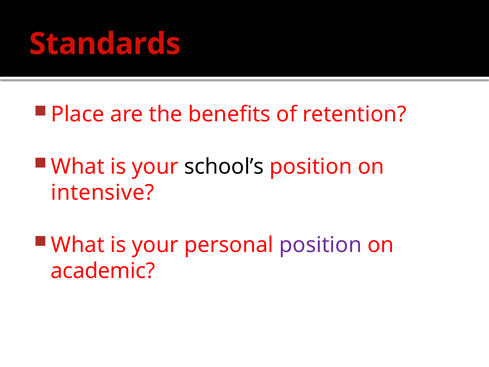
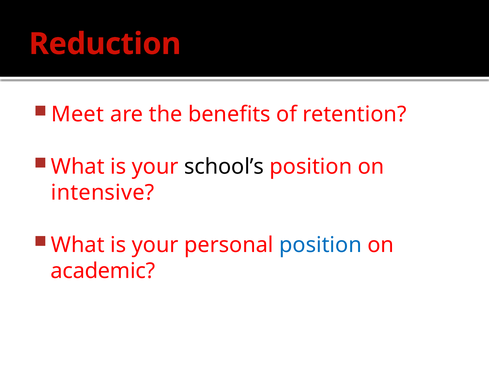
Standards: Standards -> Reduction
Place: Place -> Meet
position at (321, 245) colour: purple -> blue
